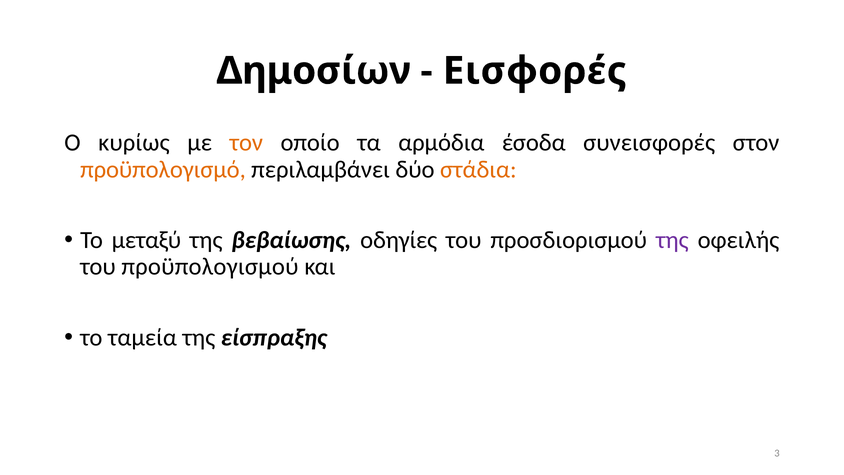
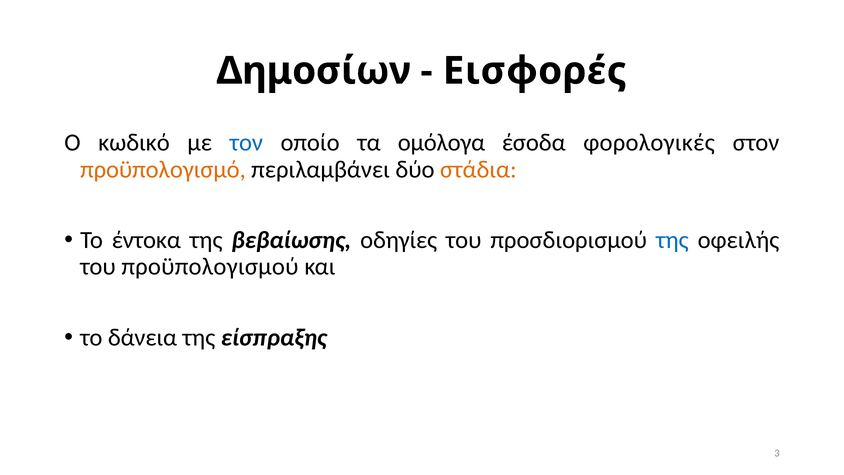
κυρίως: κυρίως -> κωδικό
τον colour: orange -> blue
αρμόδια: αρμόδια -> ομόλογα
συνεισφορές: συνεισφορές -> φορολογικές
μεταξύ: μεταξύ -> έντοκα
της at (672, 240) colour: purple -> blue
ταμεία: ταμεία -> δάνεια
